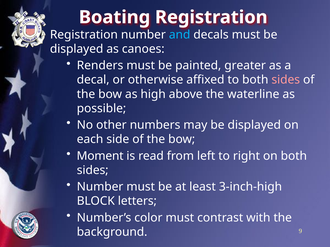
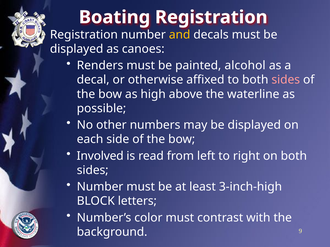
and colour: light blue -> yellow
greater: greater -> alcohol
Moment: Moment -> Involved
